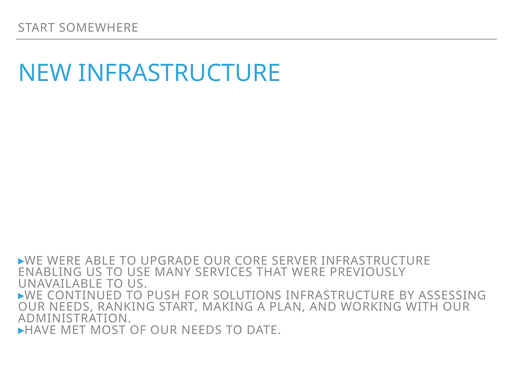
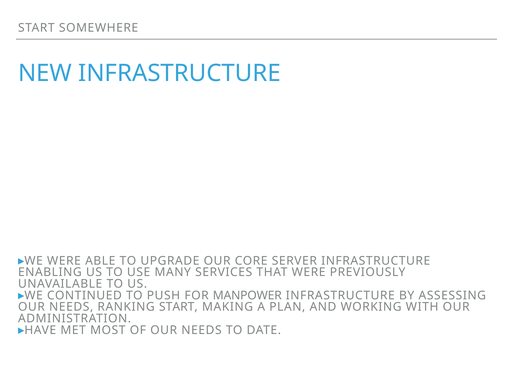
SOLUTIONS: SOLUTIONS -> MANPOWER
